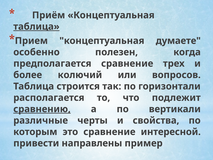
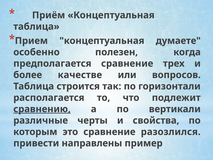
таблица at (36, 27) underline: present -> none
колючий: колючий -> качестве
интересной: интересной -> разозлился
